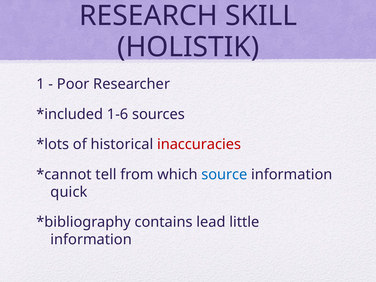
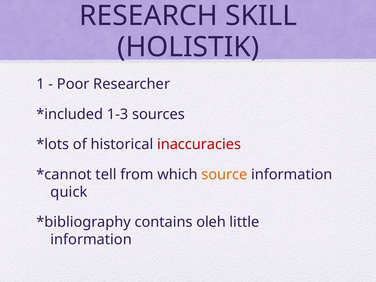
1-6: 1-6 -> 1-3
source colour: blue -> orange
lead: lead -> oleh
